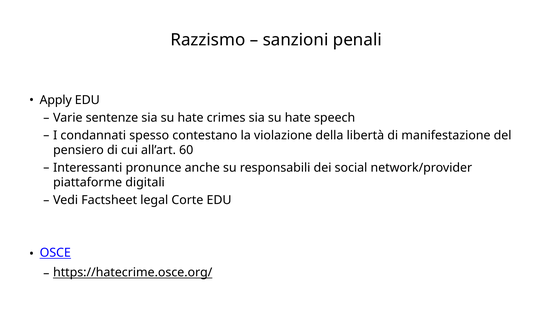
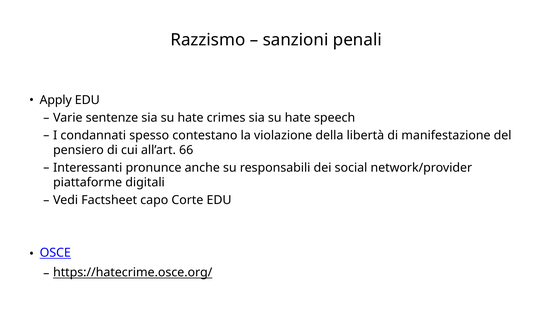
60: 60 -> 66
legal: legal -> capo
